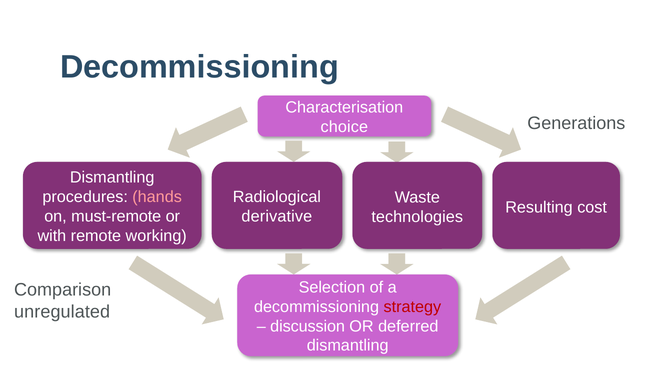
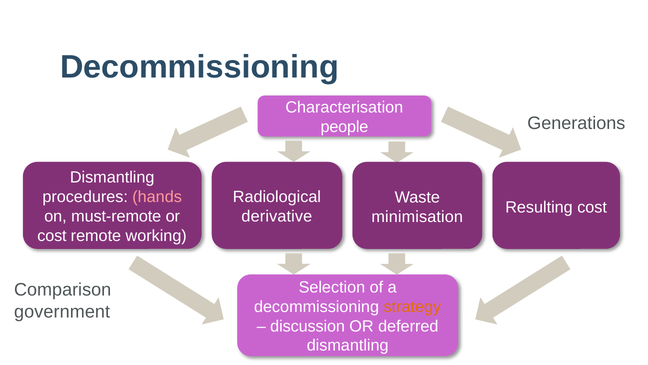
choice: choice -> people
technologies: technologies -> minimisation
with at (52, 235): with -> cost
strategy colour: red -> orange
unregulated: unregulated -> government
